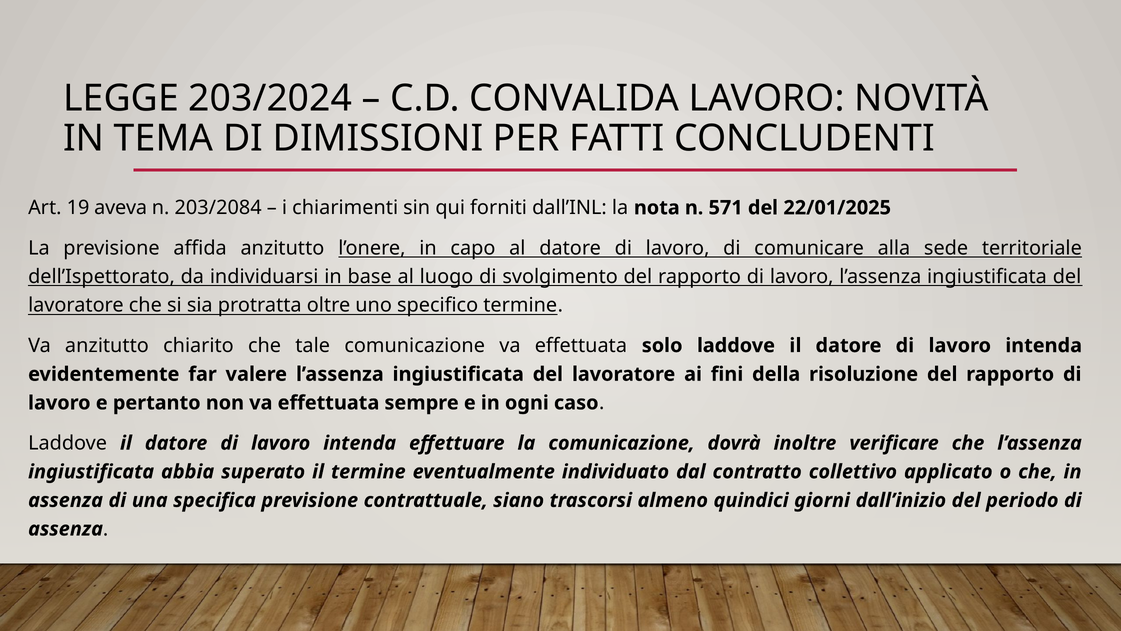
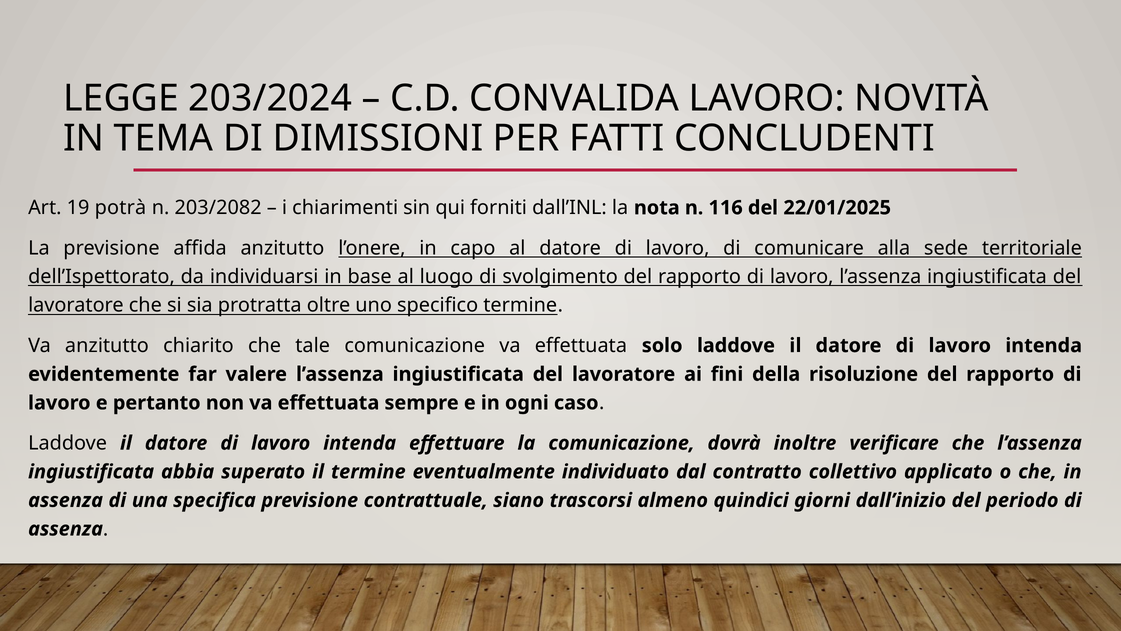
aveva: aveva -> potrà
203/2084: 203/2084 -> 203/2082
571: 571 -> 116
